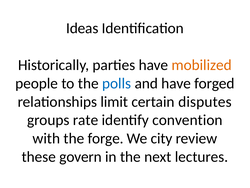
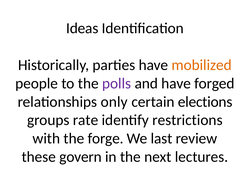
polls colour: blue -> purple
limit: limit -> only
disputes: disputes -> elections
convention: convention -> restrictions
city: city -> last
